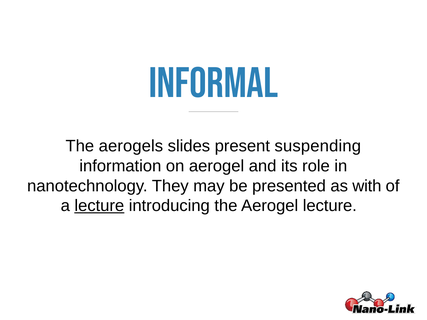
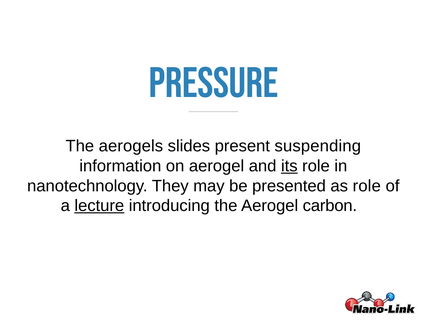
Informal: Informal -> Pressure
its underline: none -> present
as with: with -> role
Aerogel lecture: lecture -> carbon
